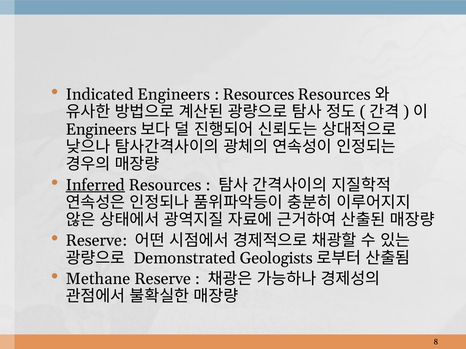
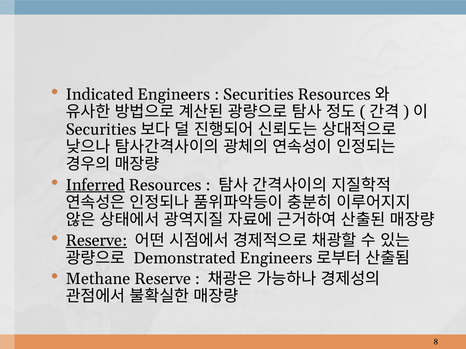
Resources at (259, 95): Resources -> Securities
Engineers at (101, 130): Engineers -> Securities
Reserve at (96, 241) underline: none -> present
Demonstrated Geologists: Geologists -> Engineers
